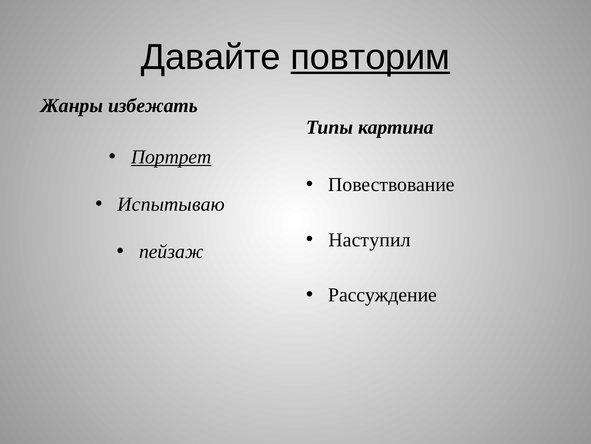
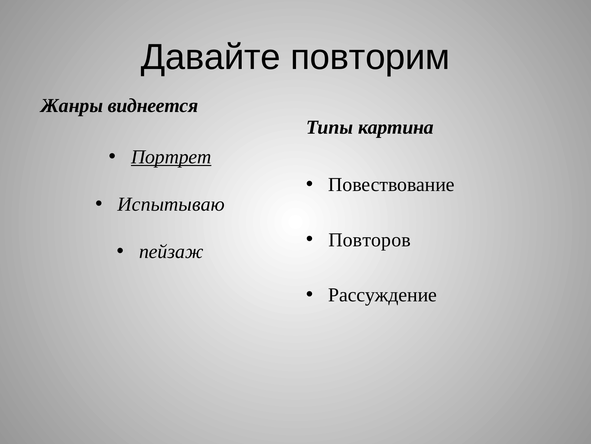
повторим underline: present -> none
избежать: избежать -> виднеется
Наступил: Наступил -> Повторов
